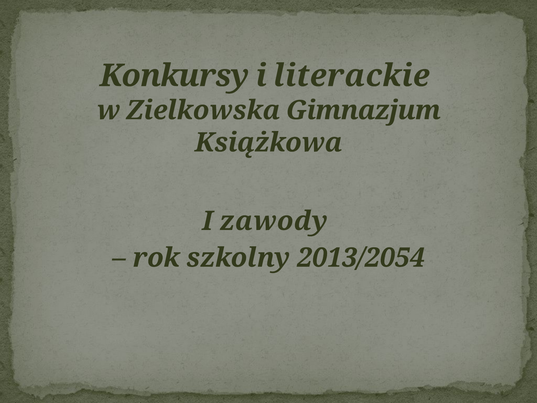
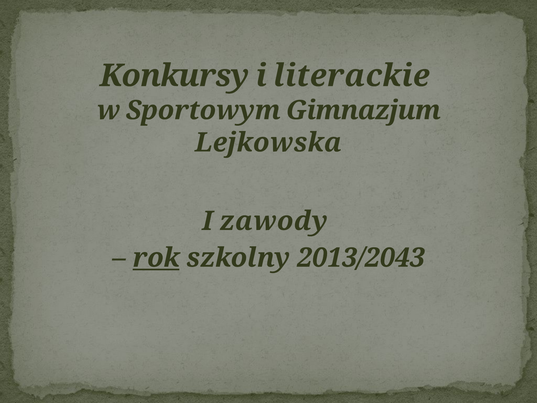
Zielkowska: Zielkowska -> Sportowym
Książkowa: Książkowa -> Lejkowska
rok underline: none -> present
2013/2054: 2013/2054 -> 2013/2043
